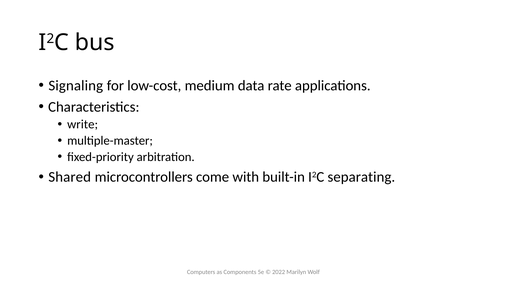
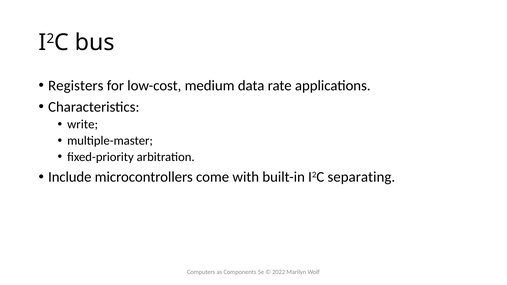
Signaling: Signaling -> Registers
Shared: Shared -> Include
